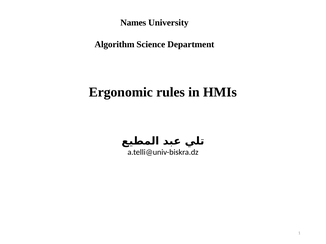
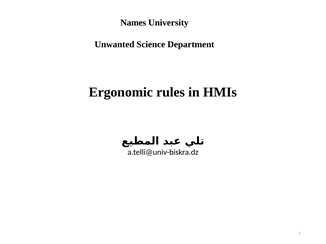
Algorithm: Algorithm -> Unwanted
